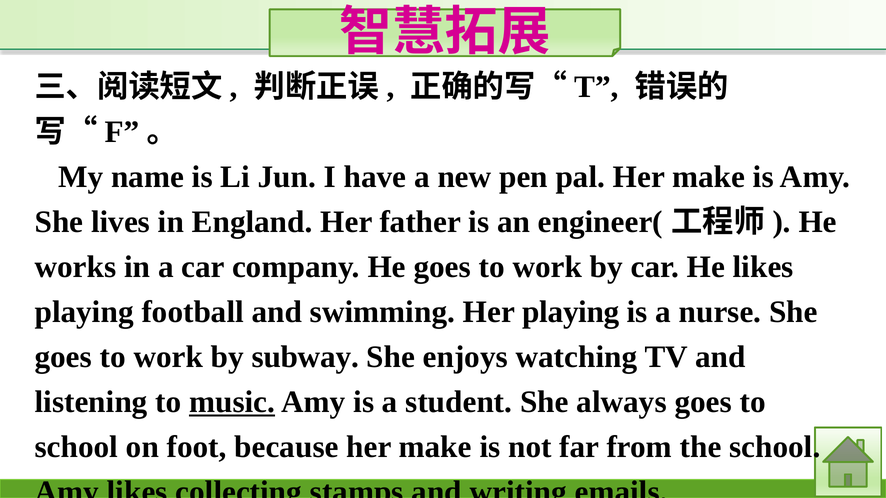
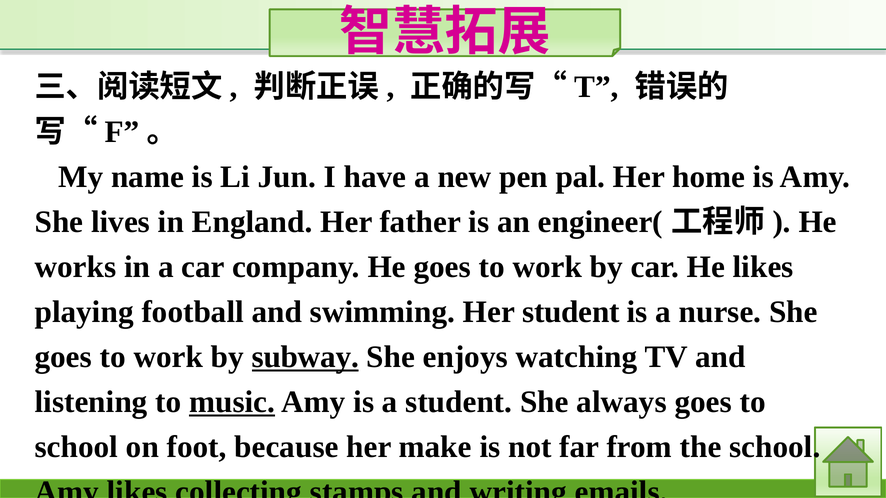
pal Her make: make -> home
Her playing: playing -> student
subway underline: none -> present
